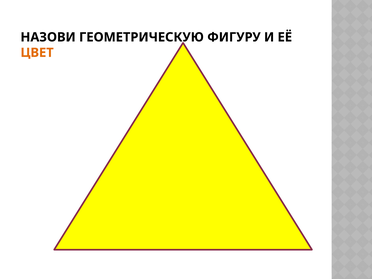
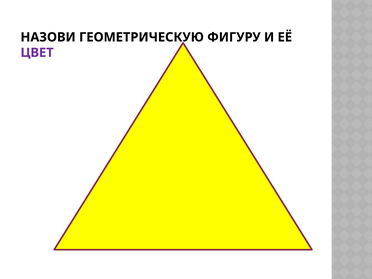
ЦВЕТ colour: orange -> purple
